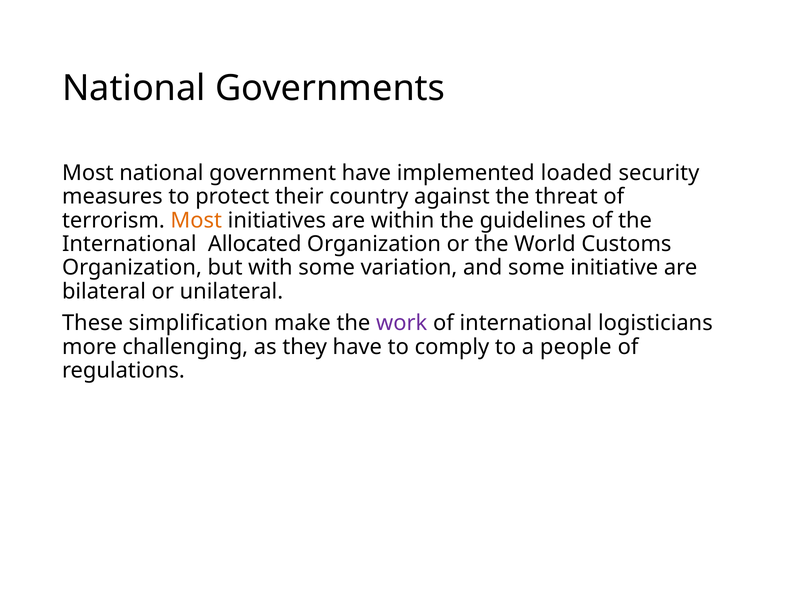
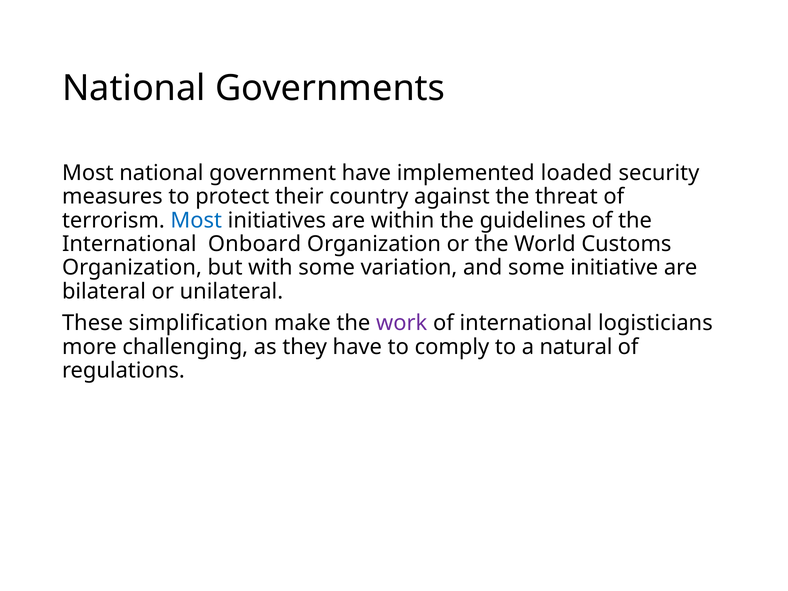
Most at (196, 220) colour: orange -> blue
Allocated: Allocated -> Onboard
people: people -> natural
